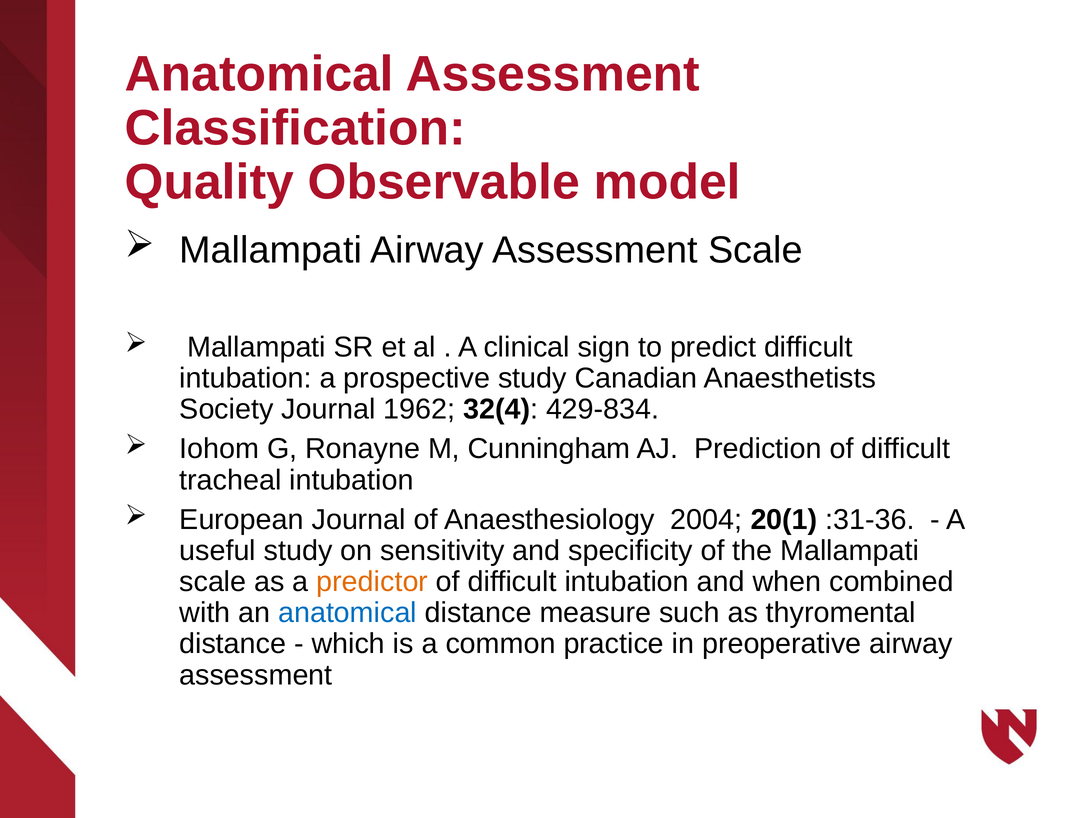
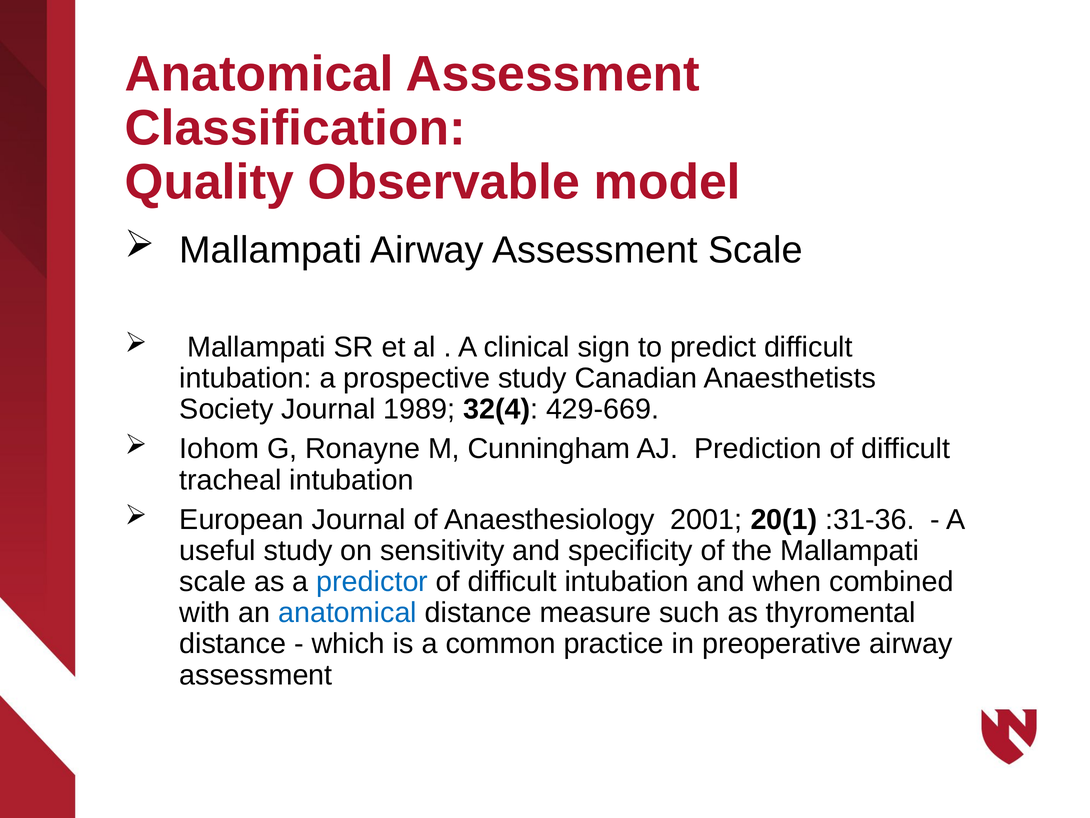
1962: 1962 -> 1989
429-834: 429-834 -> 429-669
2004: 2004 -> 2001
predictor colour: orange -> blue
